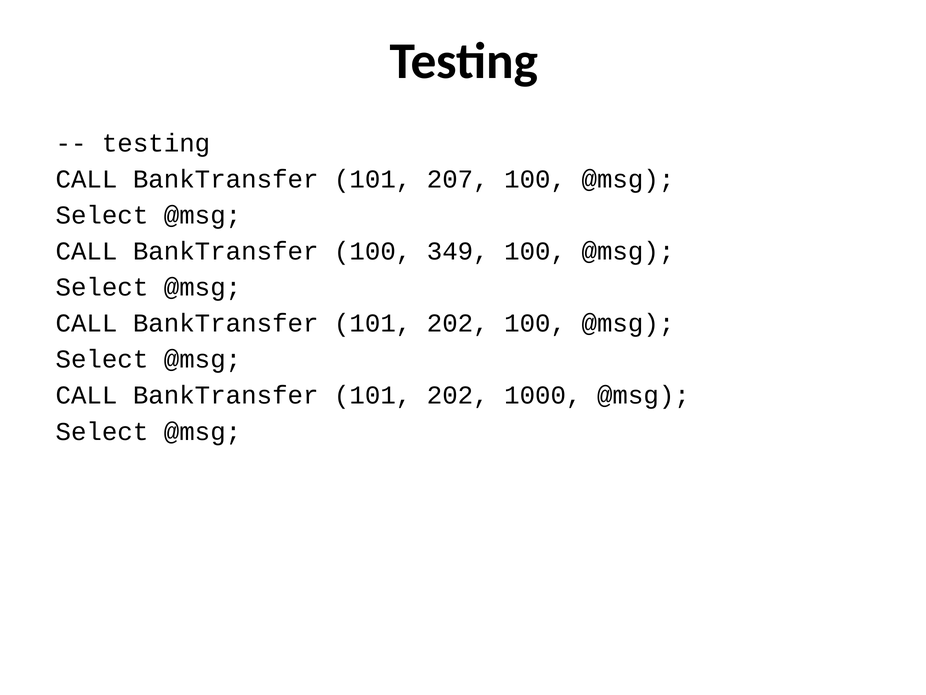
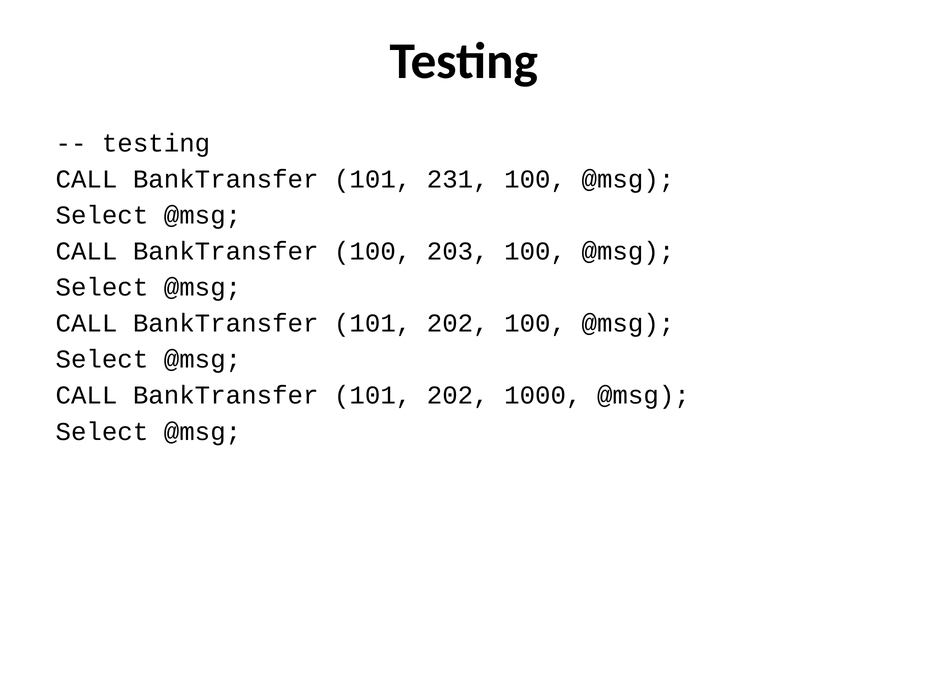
207: 207 -> 231
349: 349 -> 203
